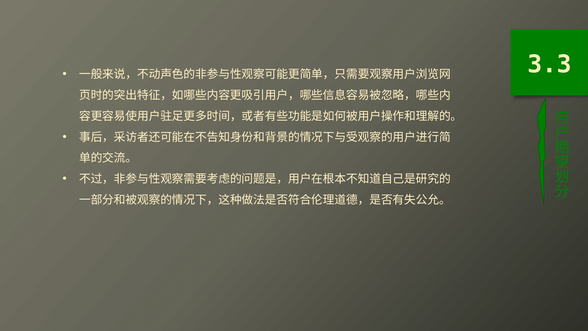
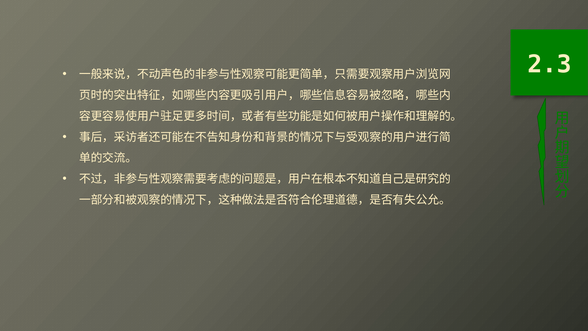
3.3: 3.3 -> 2.3
